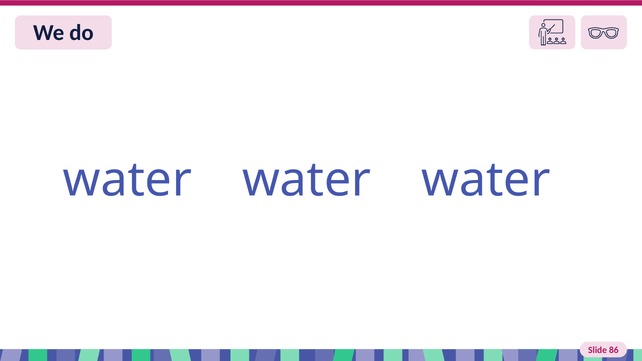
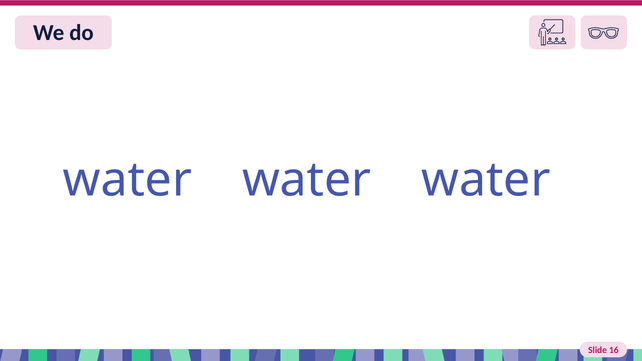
86: 86 -> 16
